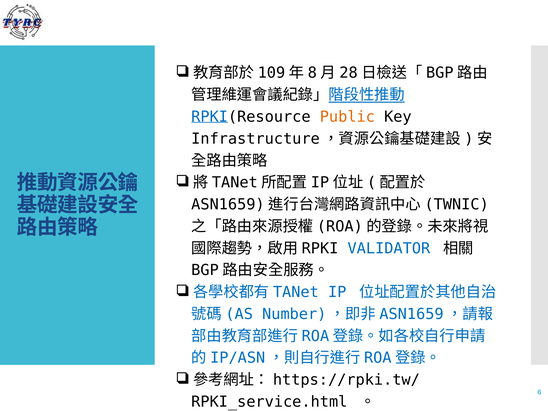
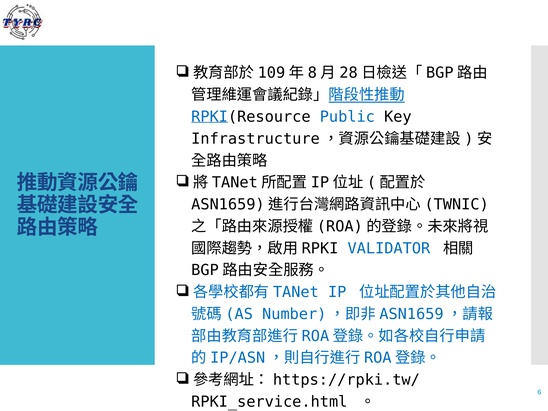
Public colour: orange -> blue
